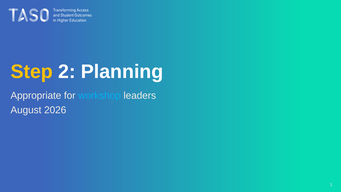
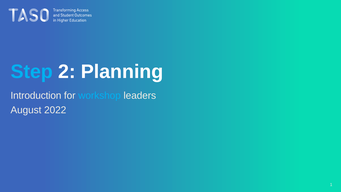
Step colour: yellow -> light blue
Appropriate: Appropriate -> Introduction
2026: 2026 -> 2022
